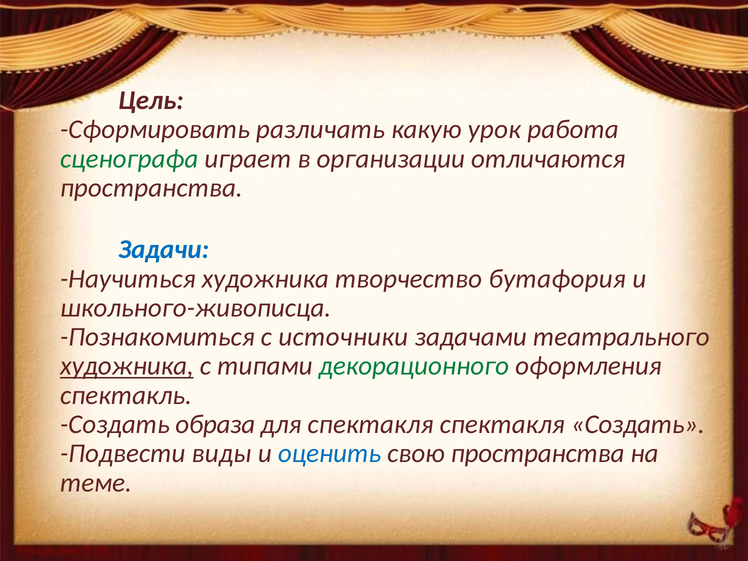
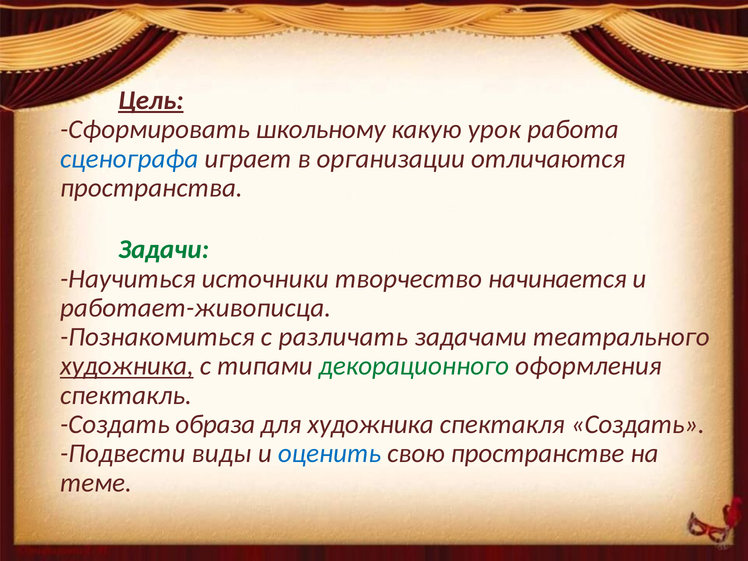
Цель underline: none -> present
различать: различать -> школьному
сценографа colour: green -> blue
Задачи colour: blue -> green
Научиться художника: художника -> источники
бутафория: бутафория -> начинается
школьного-живописца: школьного-живописца -> работает-живописца
источники: источники -> различать
для спектакля: спектакля -> художника
свою пространства: пространства -> пространстве
